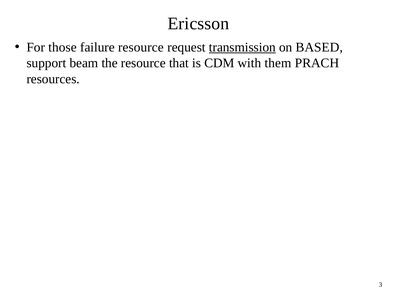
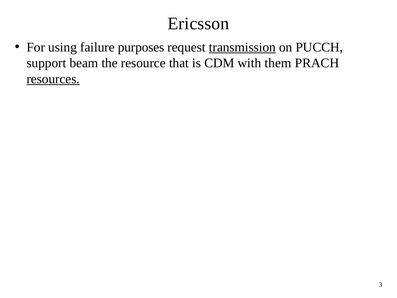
those: those -> using
failure resource: resource -> purposes
BASED: BASED -> PUCCH
resources underline: none -> present
